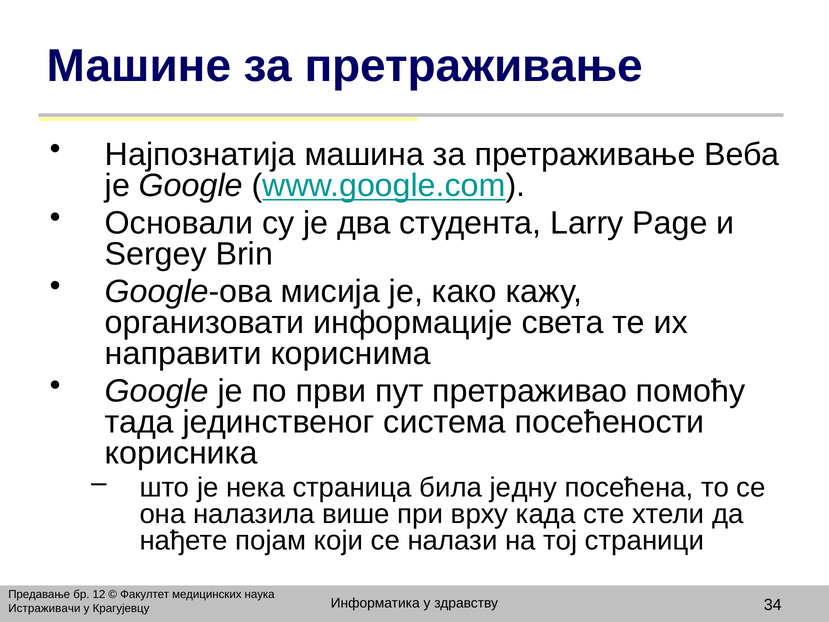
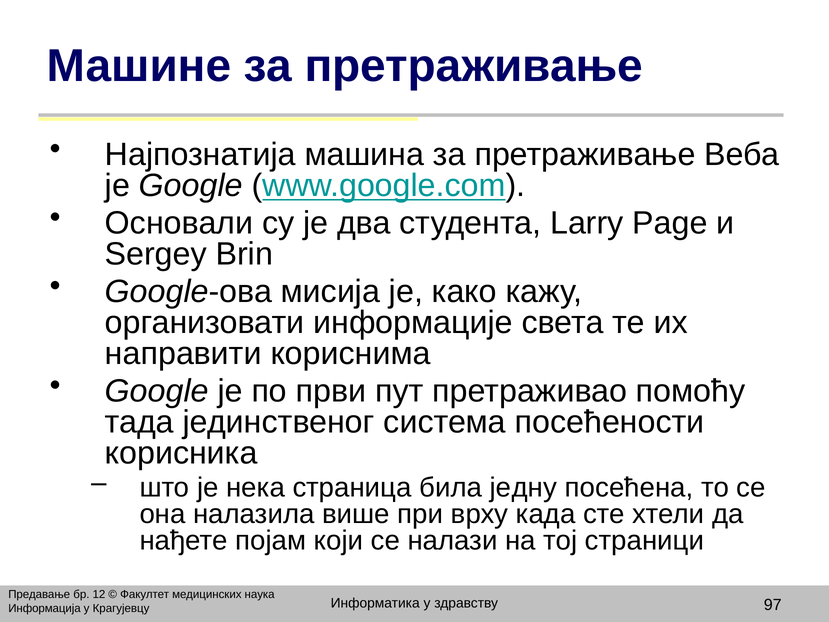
34: 34 -> 97
Истраживачи: Истраживачи -> Информација
